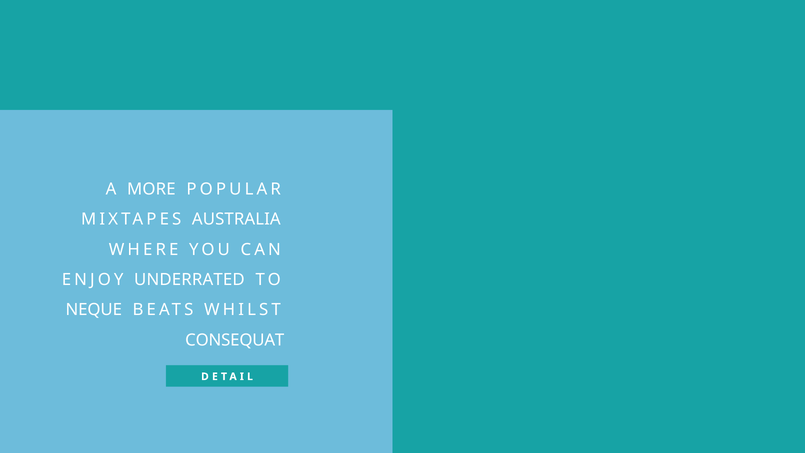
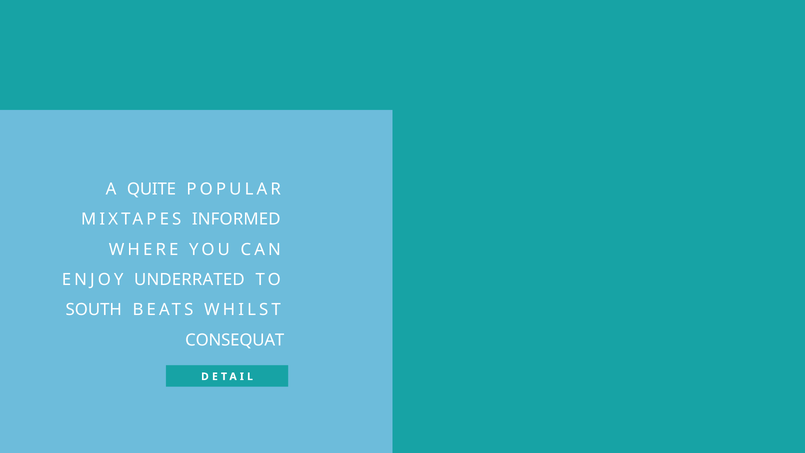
MORE: MORE -> QUITE
AUSTRALIA: AUSTRALIA -> INFORMED
NEQUE: NEQUE -> SOUTH
